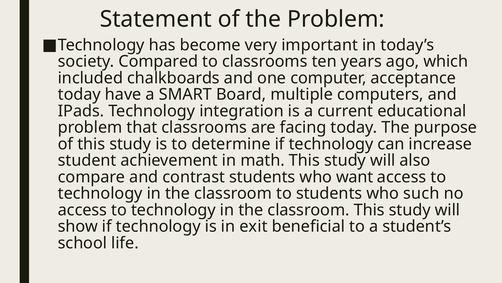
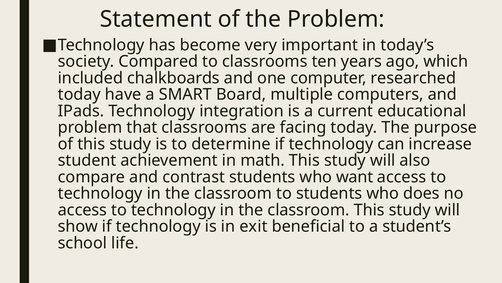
acceptance: acceptance -> researched
such: such -> does
